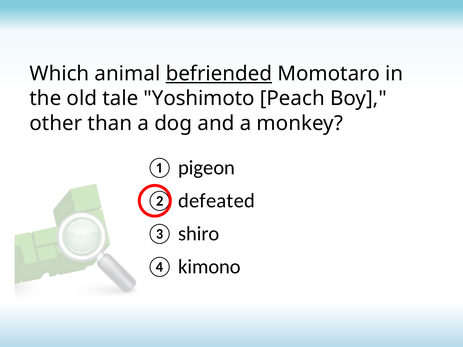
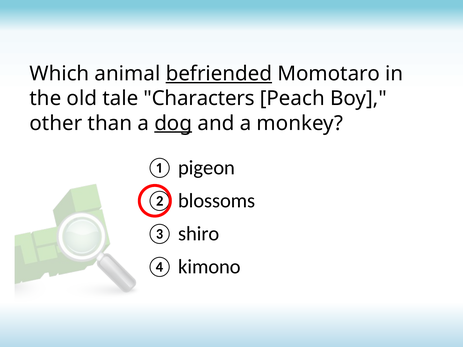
Yoshimoto: Yoshimoto -> Characters
dog underline: none -> present
defeated: defeated -> blossoms
